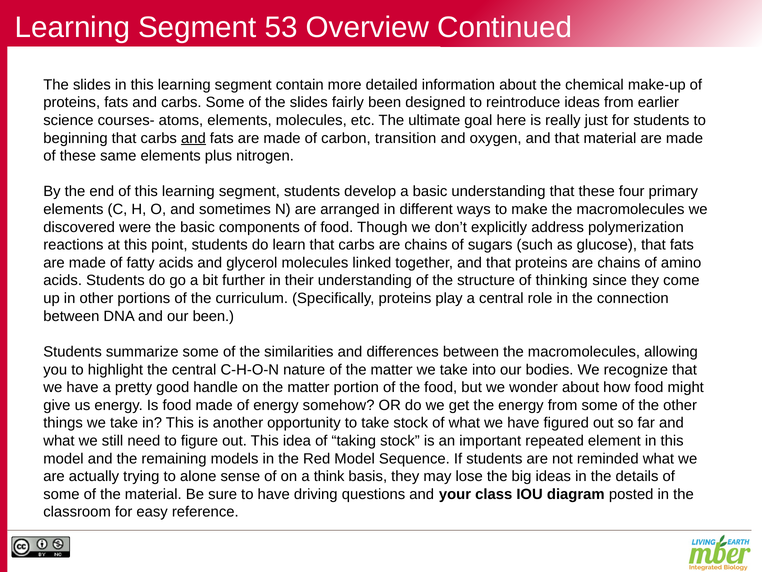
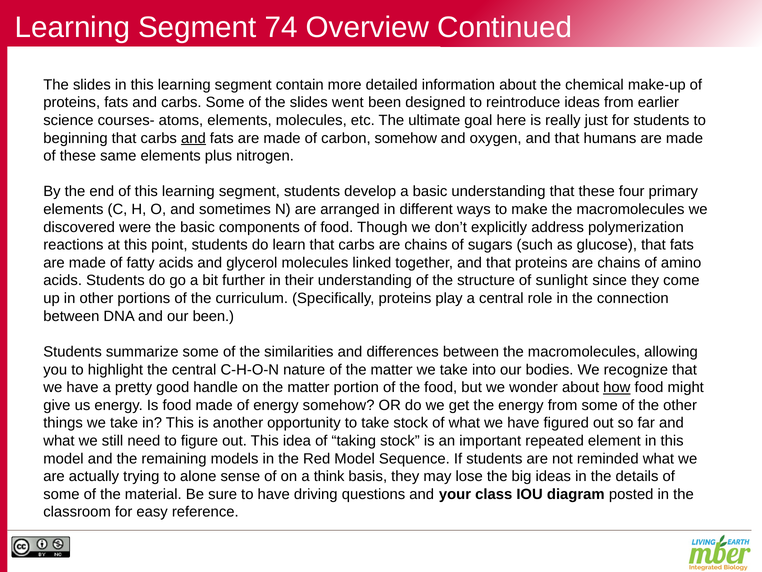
53: 53 -> 74
fairly: fairly -> went
carbon transition: transition -> somehow
that material: material -> humans
thinking: thinking -> sunlight
how underline: none -> present
